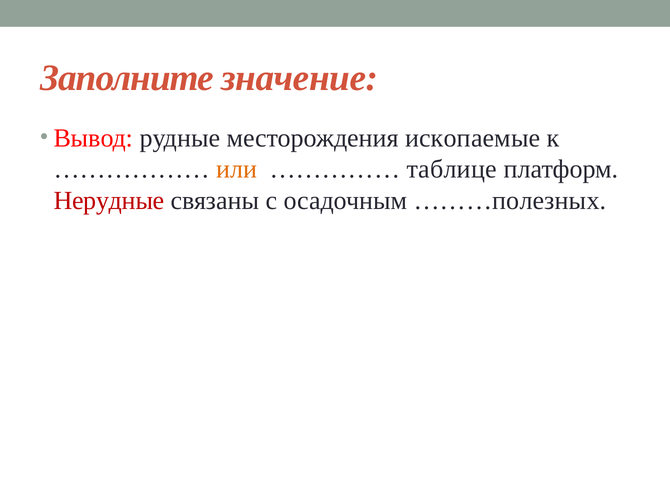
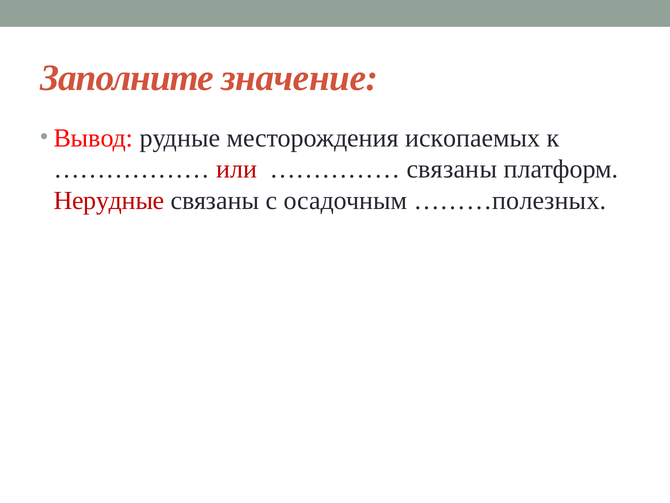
ископаемые: ископаемые -> ископаемых
или colour: orange -> red
таблице at (452, 169): таблице -> связаны
